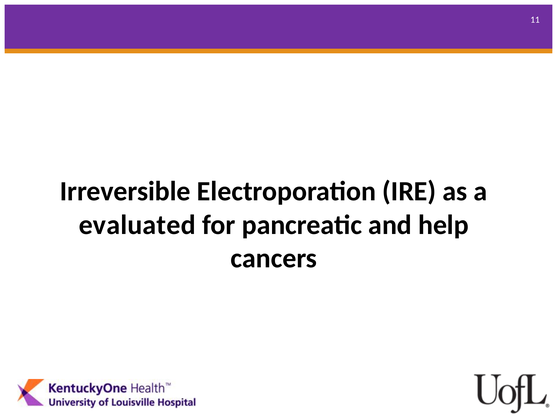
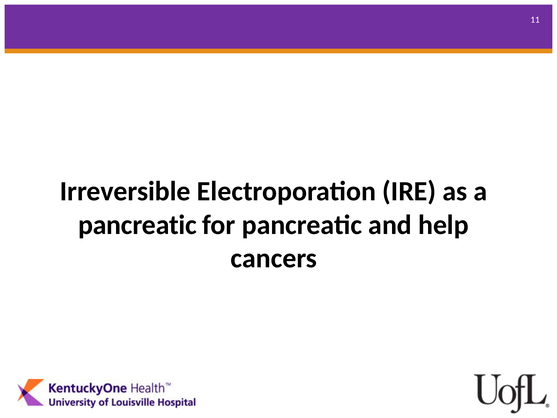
evaluated at (137, 225): evaluated -> pancreatic
